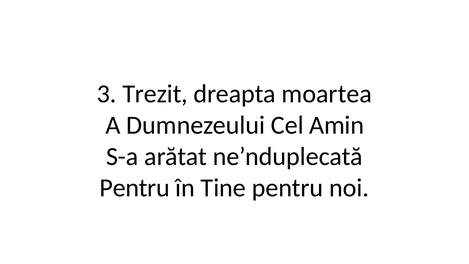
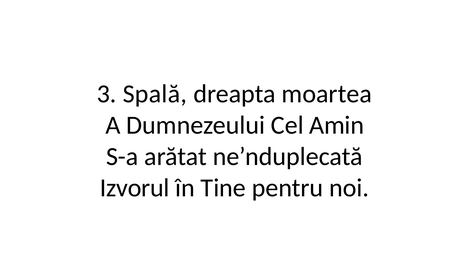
Trezit: Trezit -> Spală
Pentru at (135, 188): Pentru -> Izvorul
